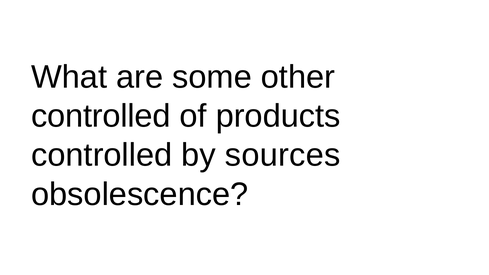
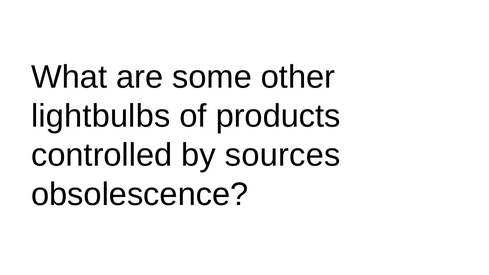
controlled at (101, 116): controlled -> lightbulbs
